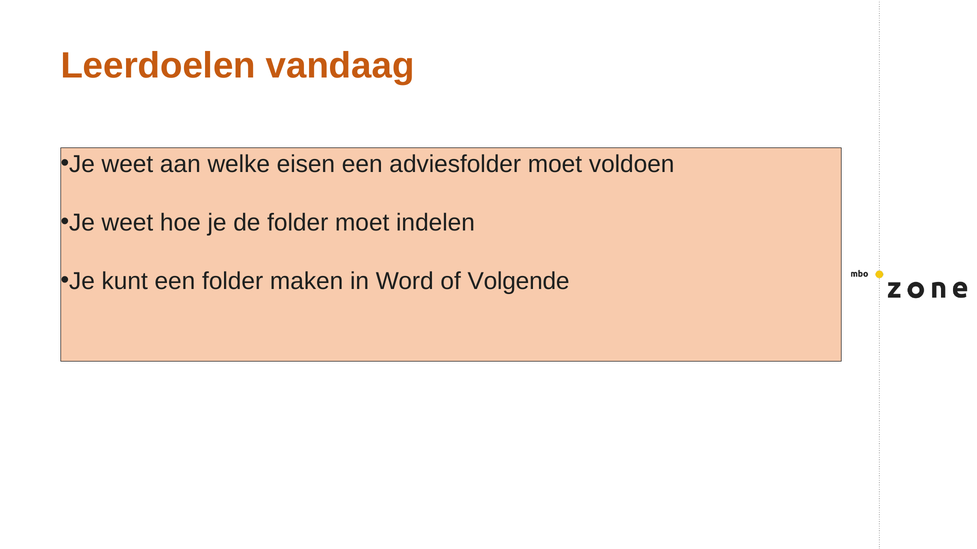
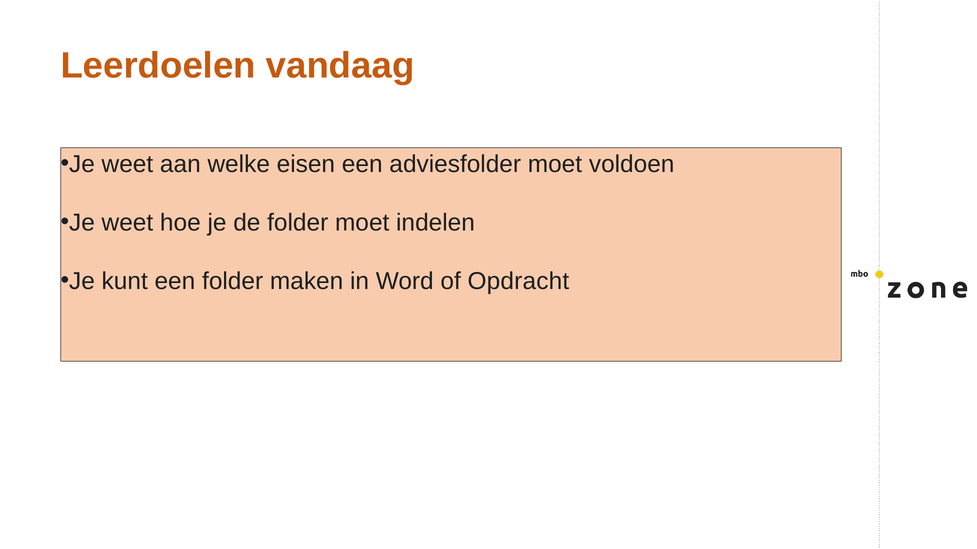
Volgende: Volgende -> Opdracht
